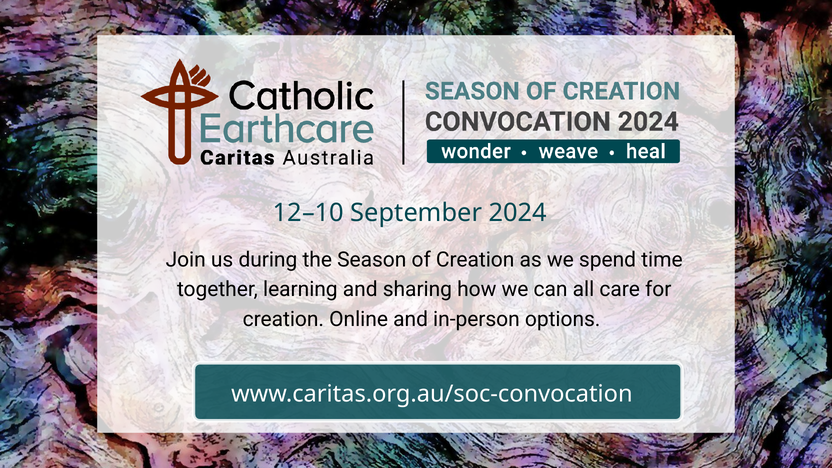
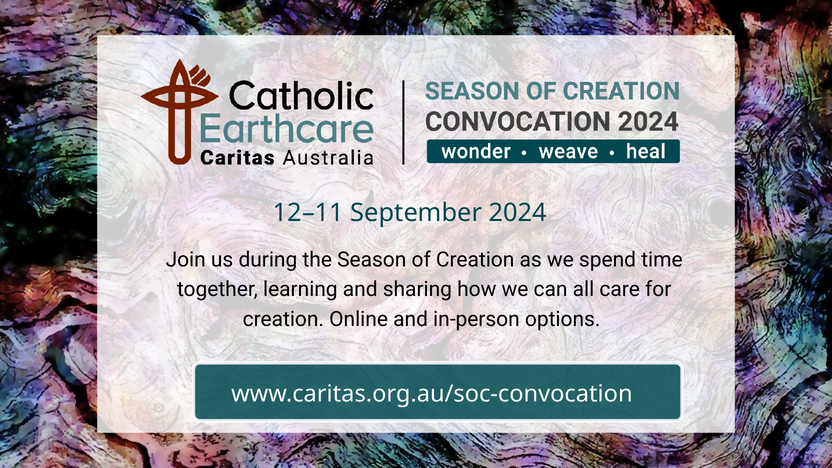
12–10: 12–10 -> 12–11
